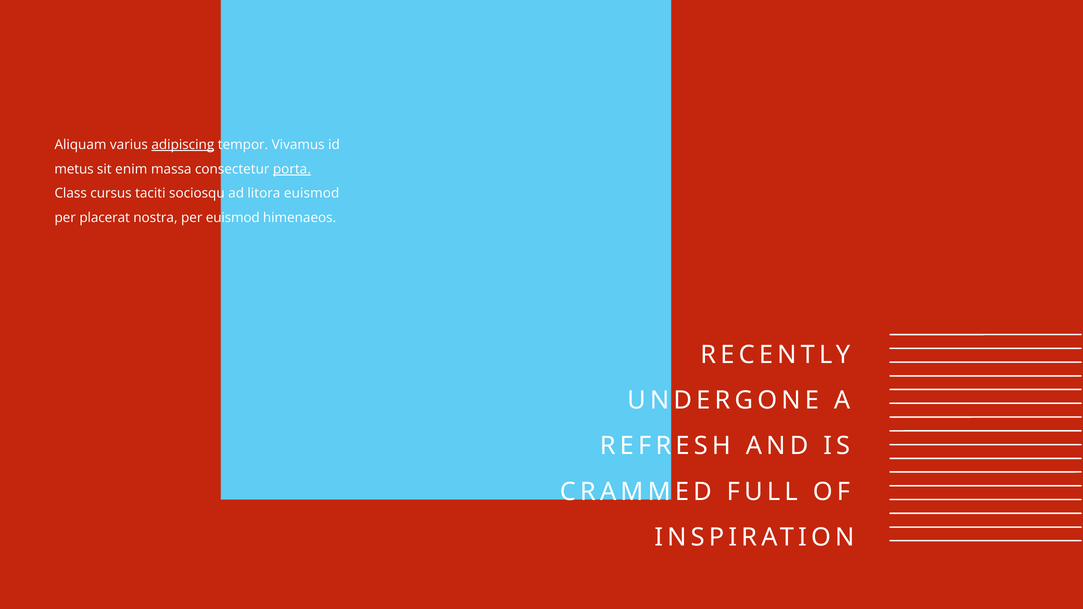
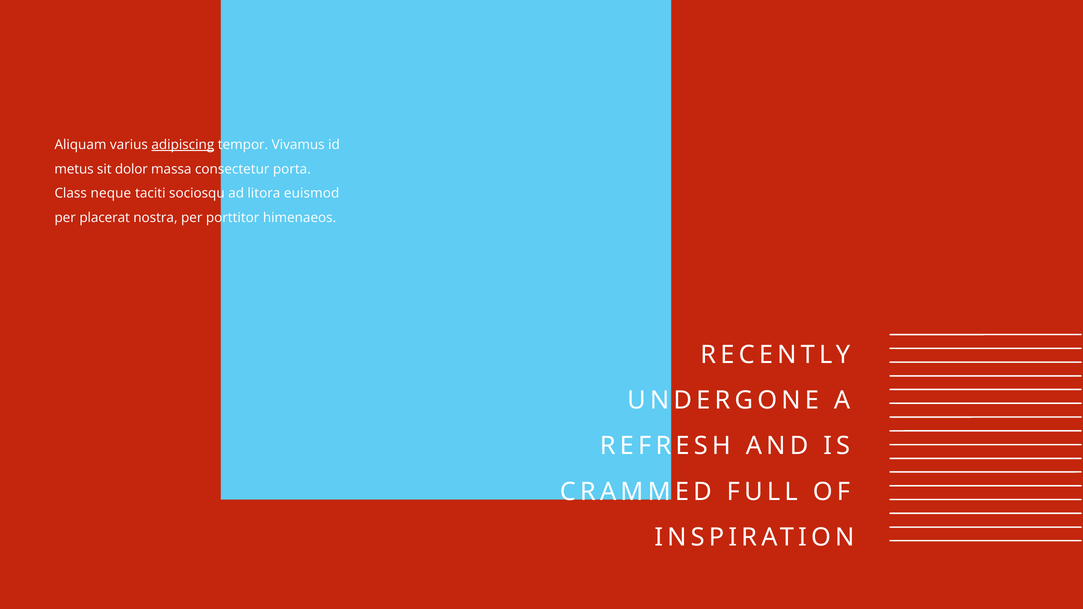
enim: enim -> dolor
porta underline: present -> none
cursus: cursus -> neque
per euismod: euismod -> porttitor
